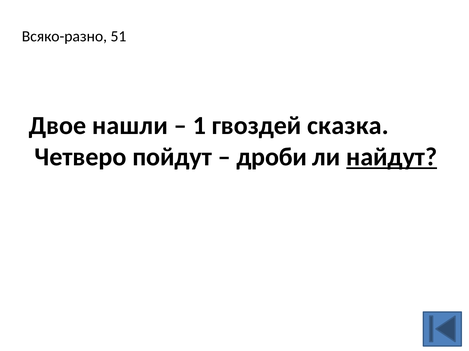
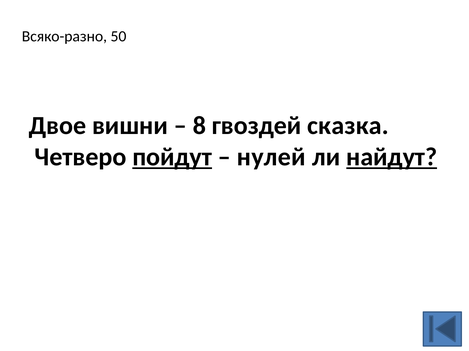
51: 51 -> 50
нашли: нашли -> вишни
1: 1 -> 8
пойдут underline: none -> present
дроби: дроби -> нулей
